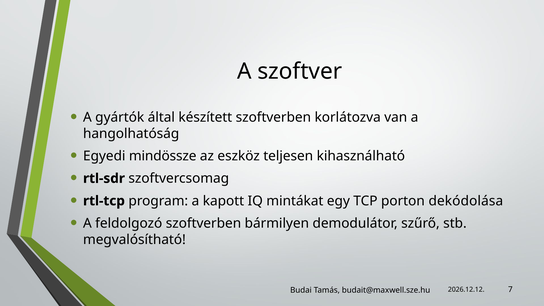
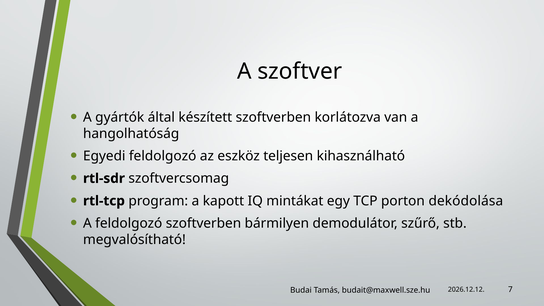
Egyedi mindössze: mindössze -> feldolgozó
